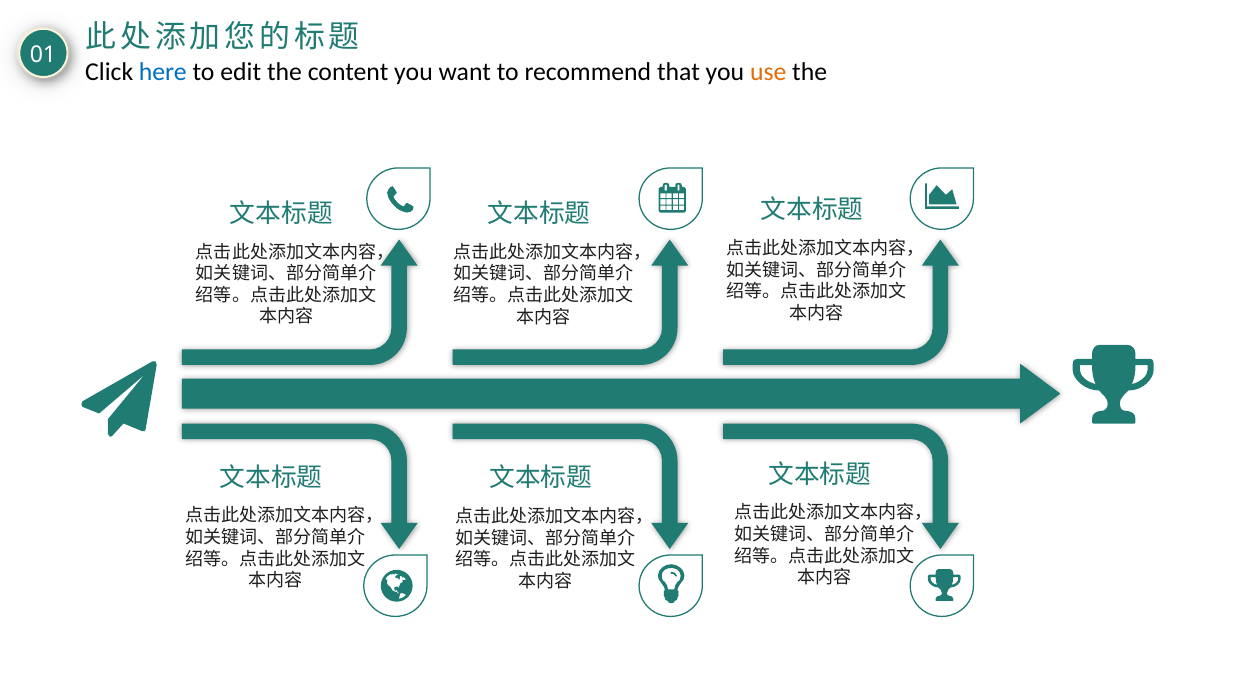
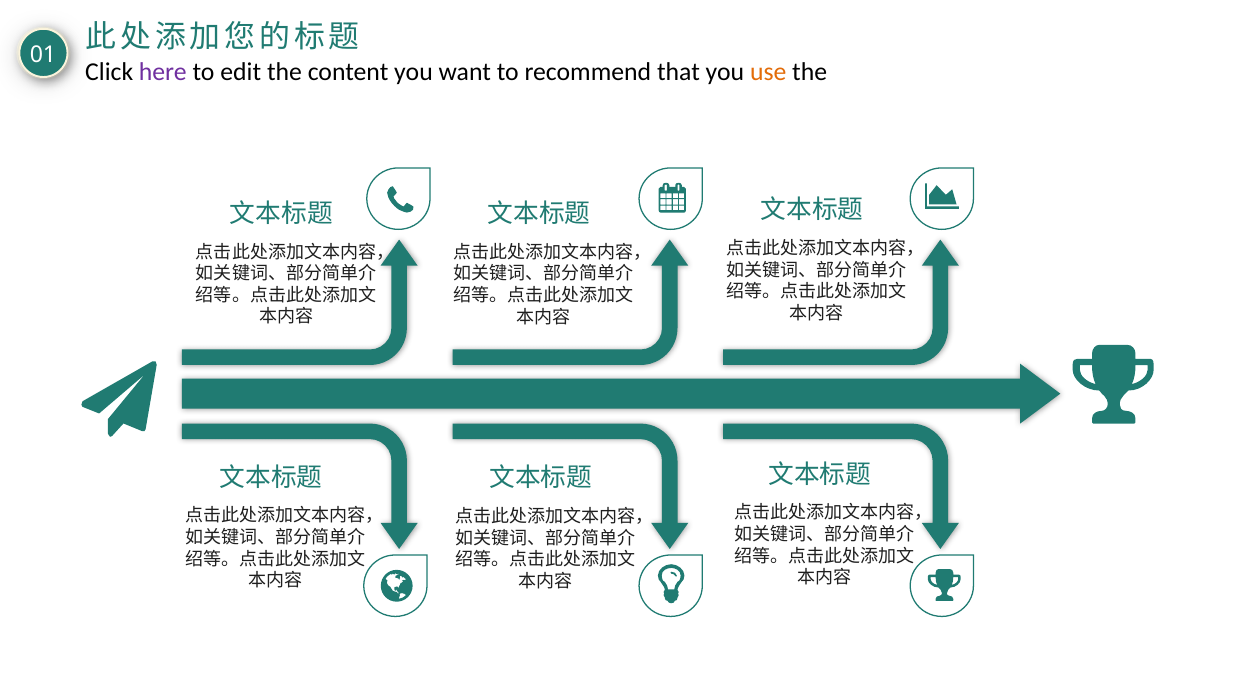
here colour: blue -> purple
